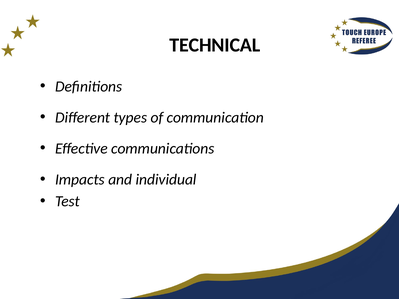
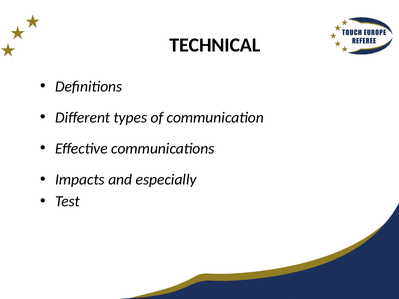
individual: individual -> especially
